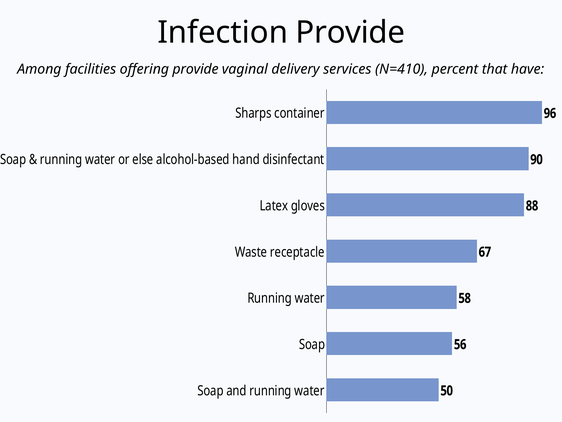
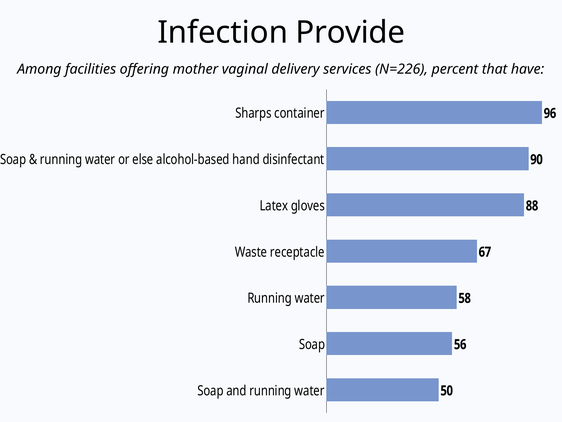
offering provide: provide -> mother
N=410: N=410 -> N=226
